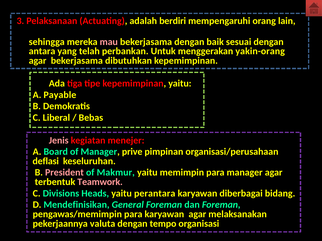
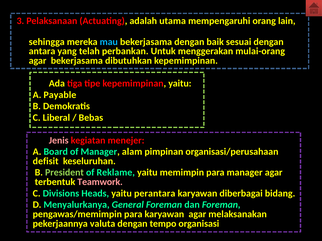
berdiri: berdiri -> utama
mau colour: pink -> light blue
yakin-orang: yakin-orang -> mulai-orang
prive: prive -> alam
deflasi: deflasi -> defisit
President colour: pink -> light green
Makmur: Makmur -> Reklame
Mendefinisikan: Mendefinisikan -> Menyalurkanya
